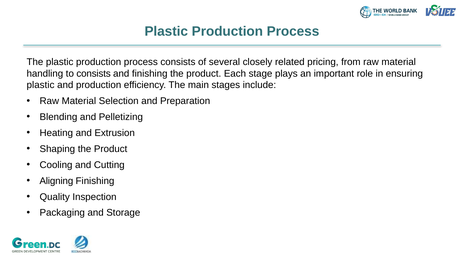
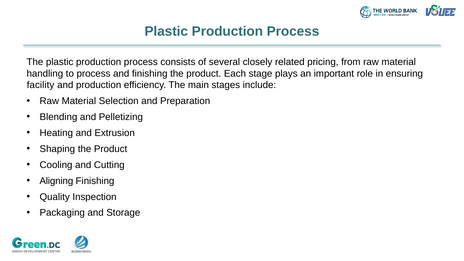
to consists: consists -> process
plastic at (41, 85): plastic -> facility
